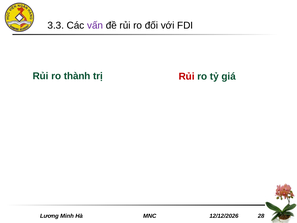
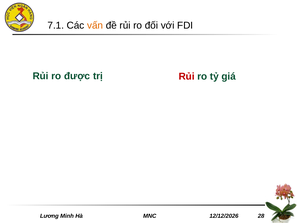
3.3: 3.3 -> 7.1
vấn colour: purple -> orange
thành: thành -> được
